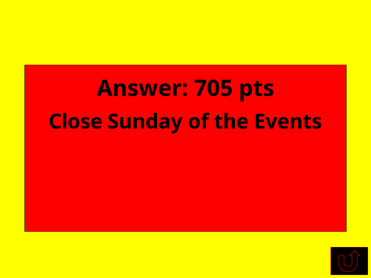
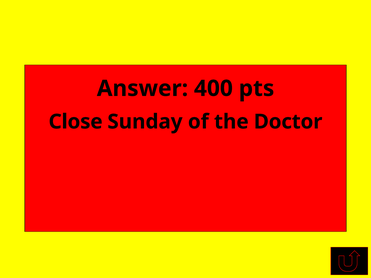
705: 705 -> 400
Events: Events -> Doctor
